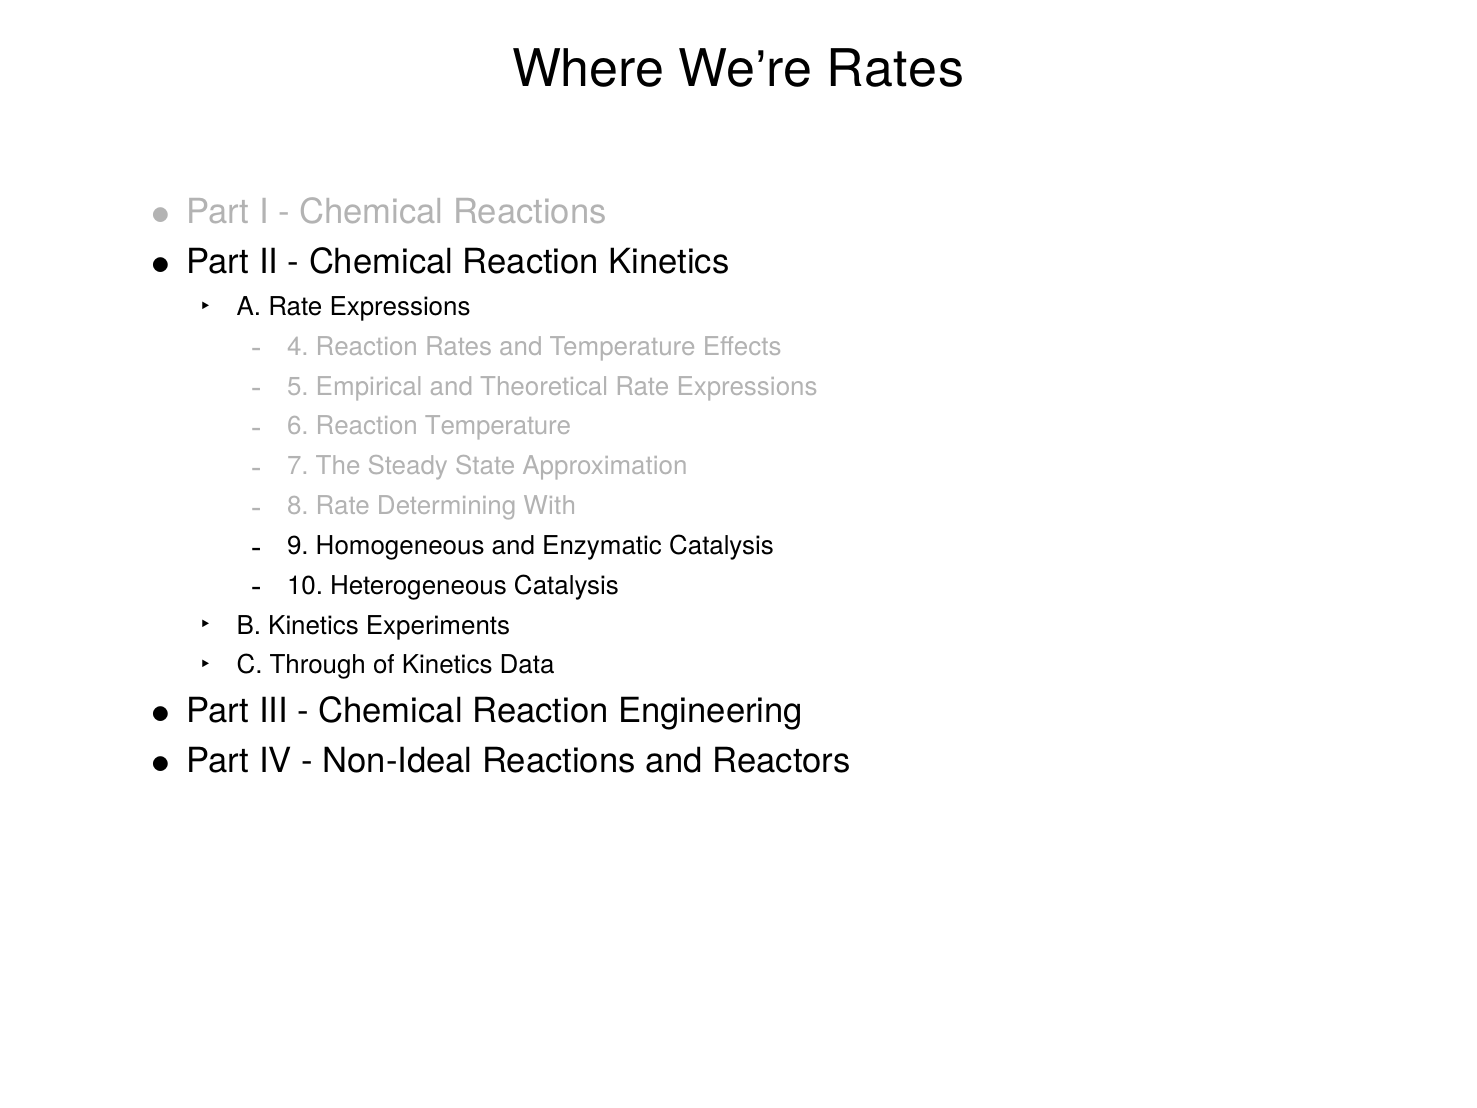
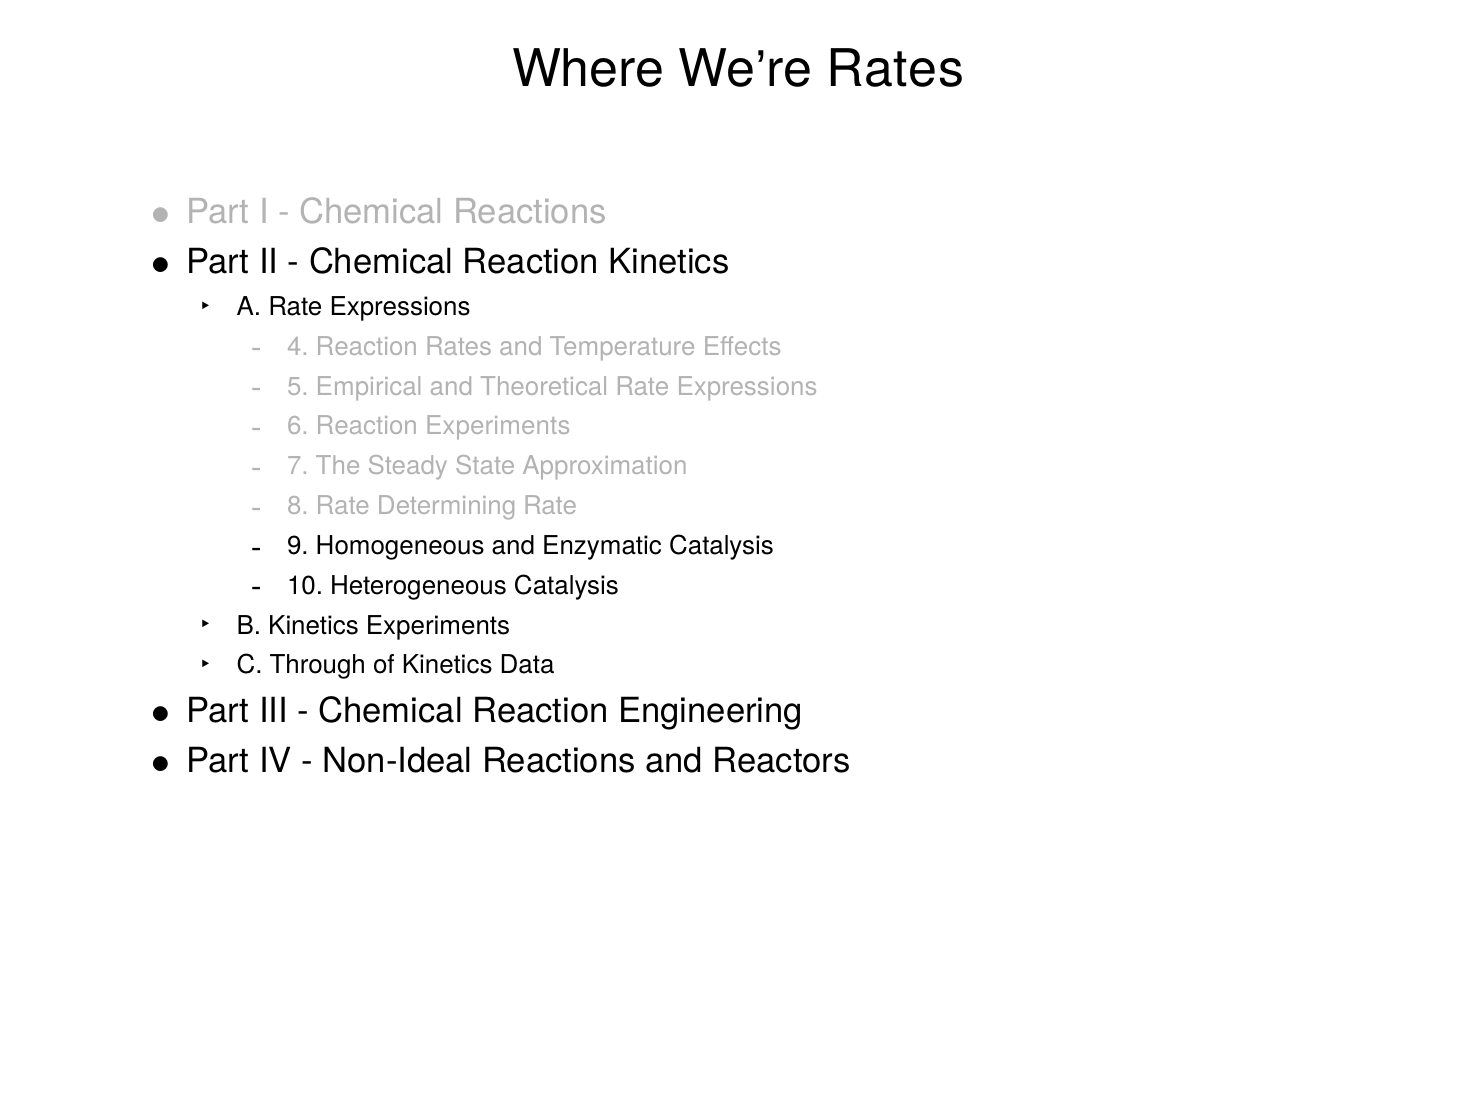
Reaction Temperature: Temperature -> Experiments
Determining With: With -> Rate
